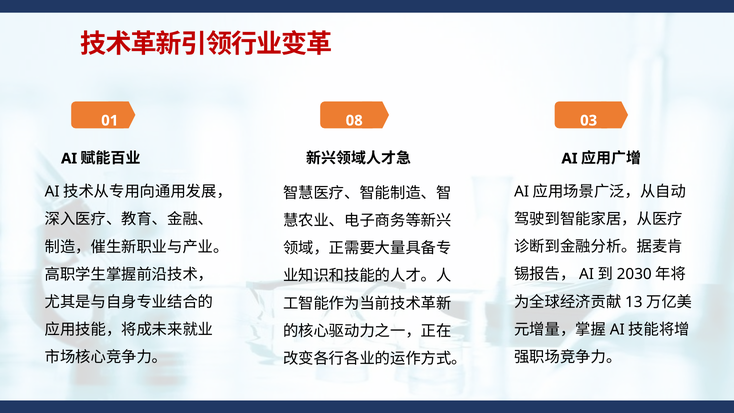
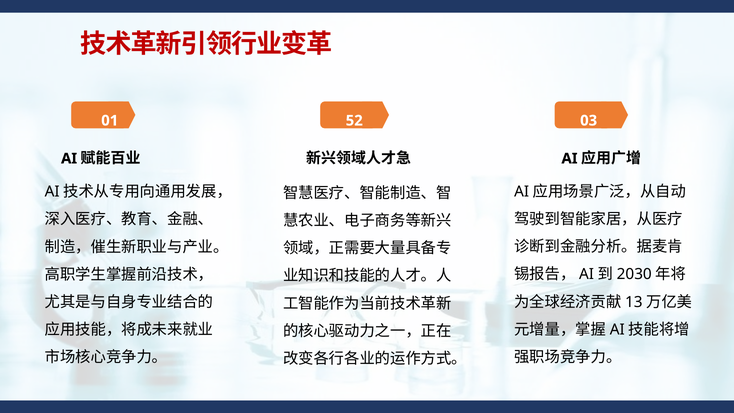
08: 08 -> 52
